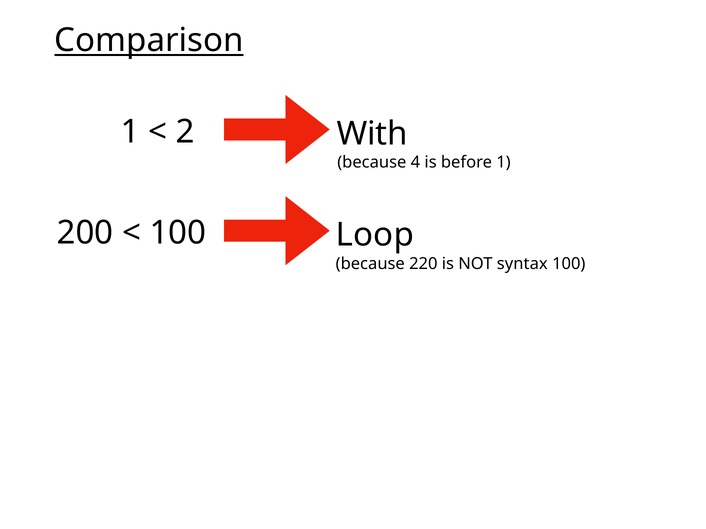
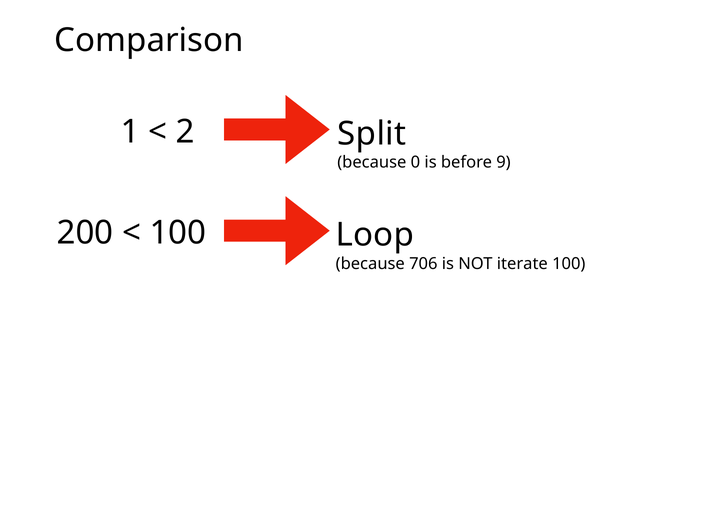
Comparison underline: present -> none
With: With -> Split
4: 4 -> 0
before 1: 1 -> 9
220: 220 -> 706
syntax: syntax -> iterate
